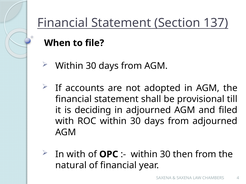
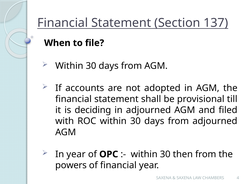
In with: with -> year
natural: natural -> powers
